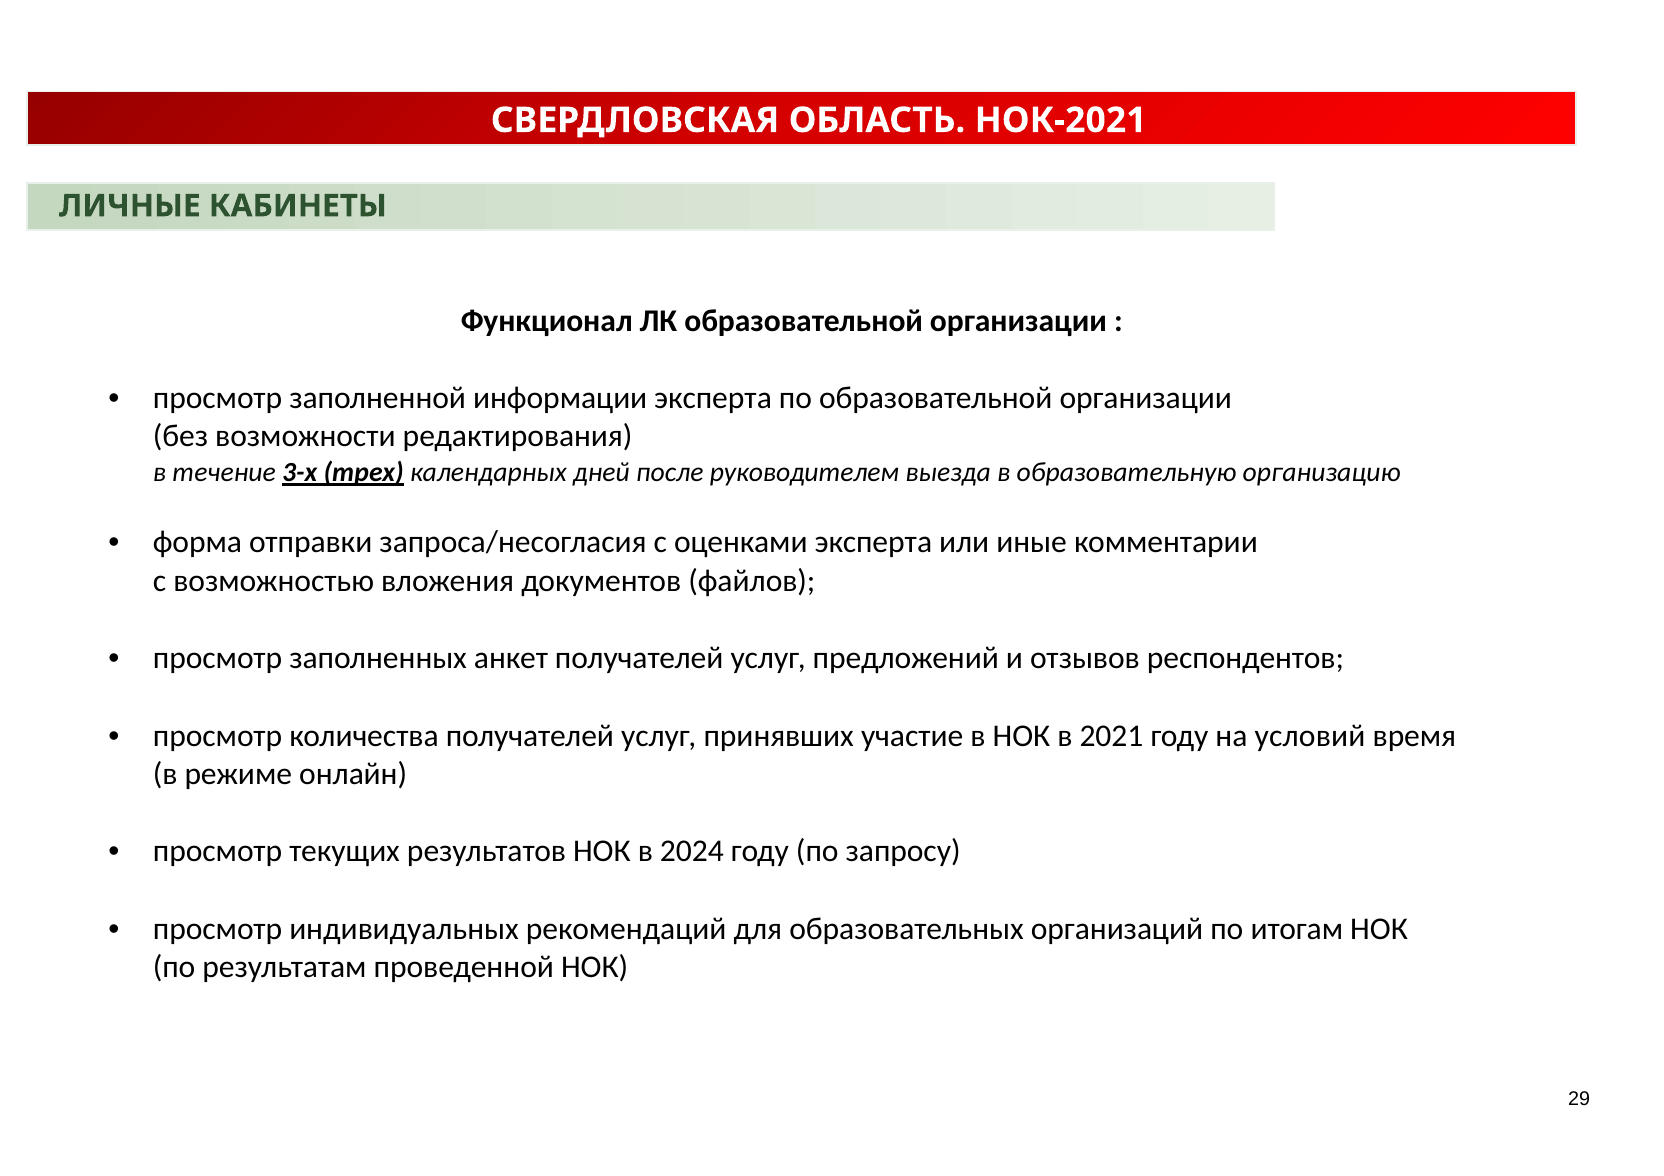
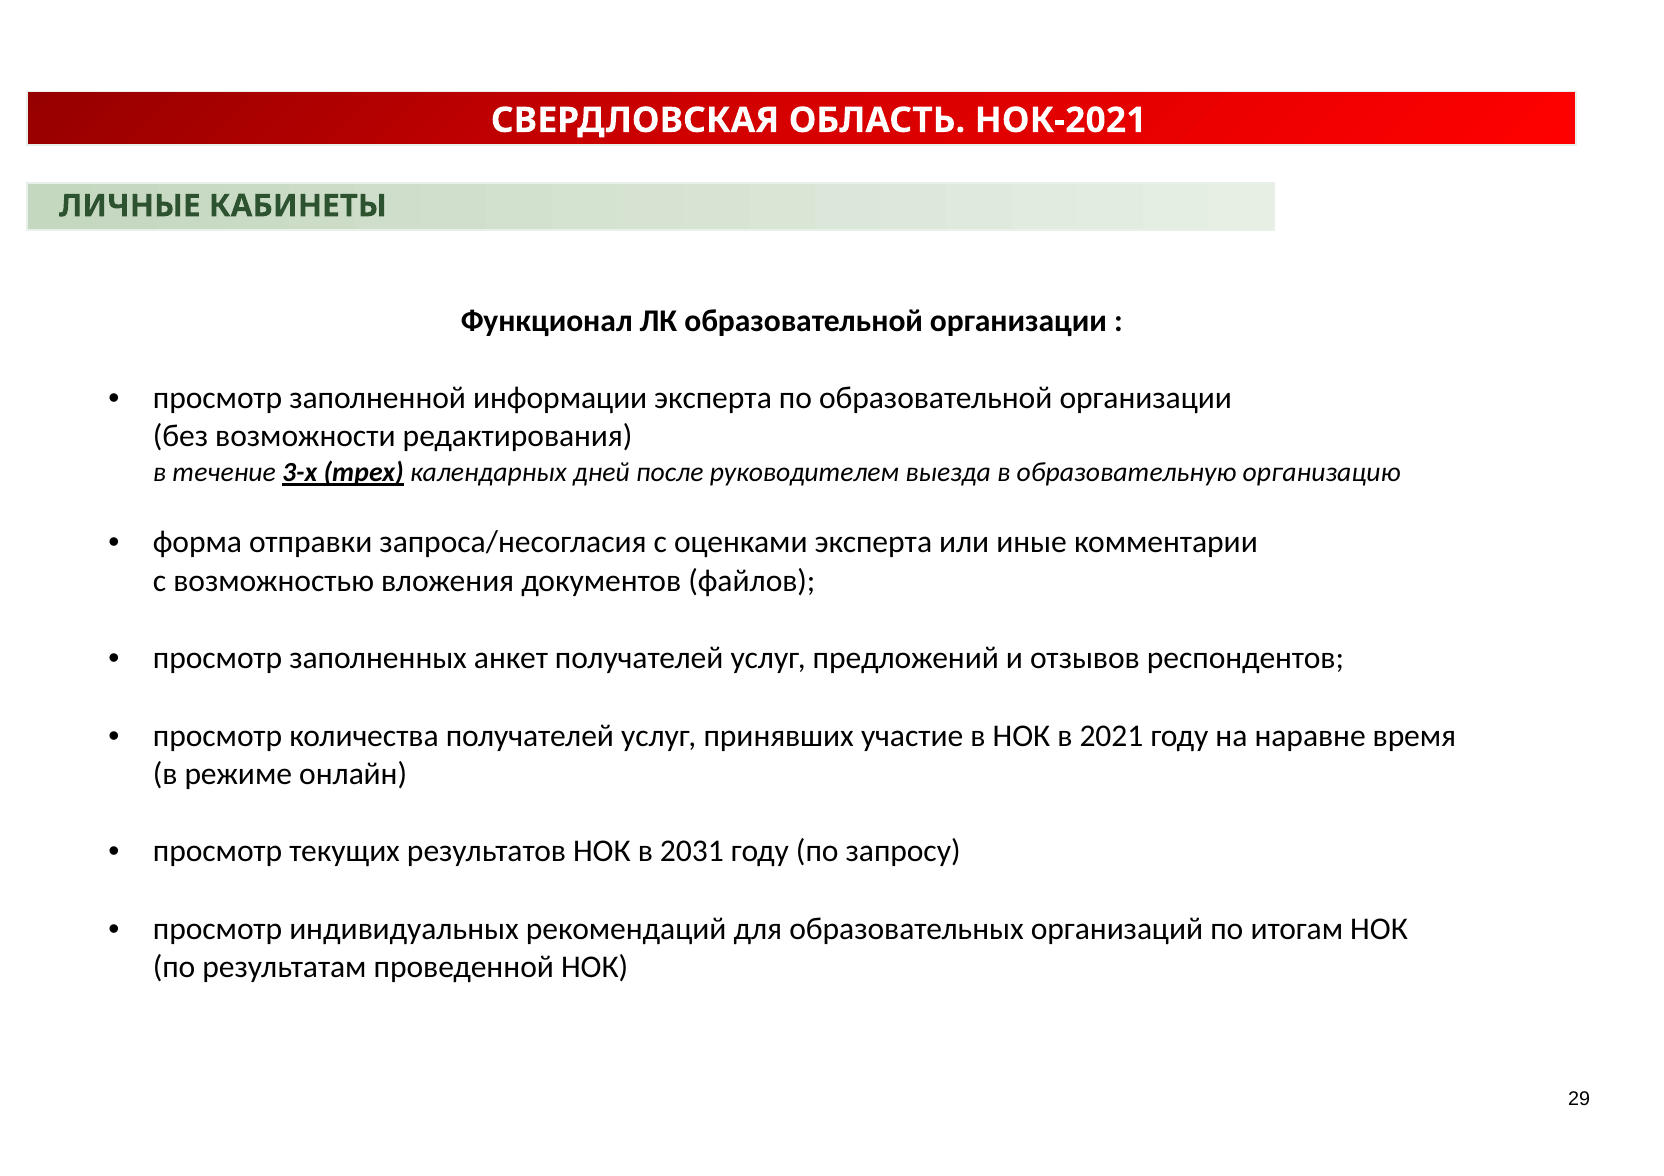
условий: условий -> наравне
2024: 2024 -> 2031
